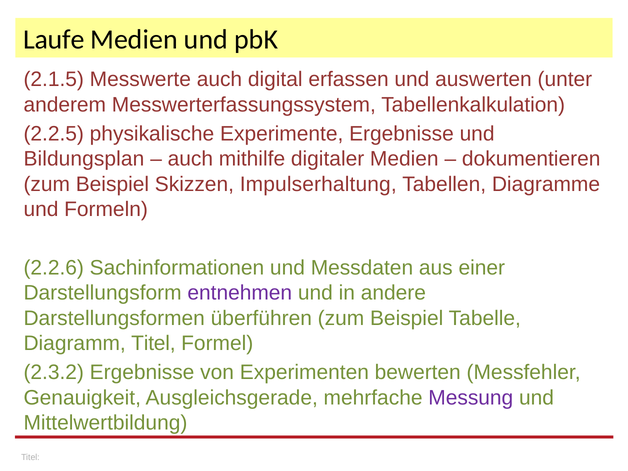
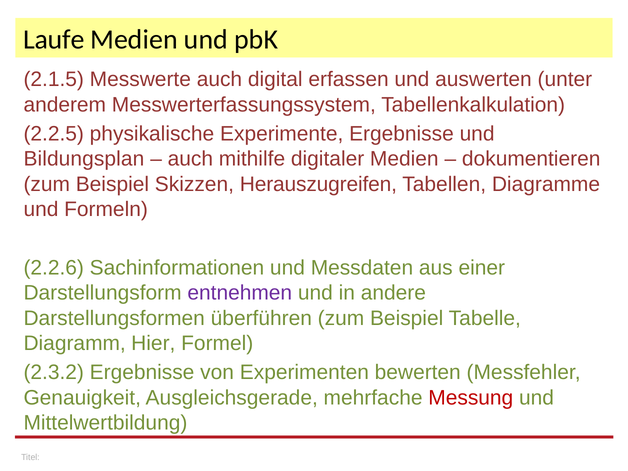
Impulserhaltung: Impulserhaltung -> Herauszugreifen
Diagramm Titel: Titel -> Hier
Messung colour: purple -> red
